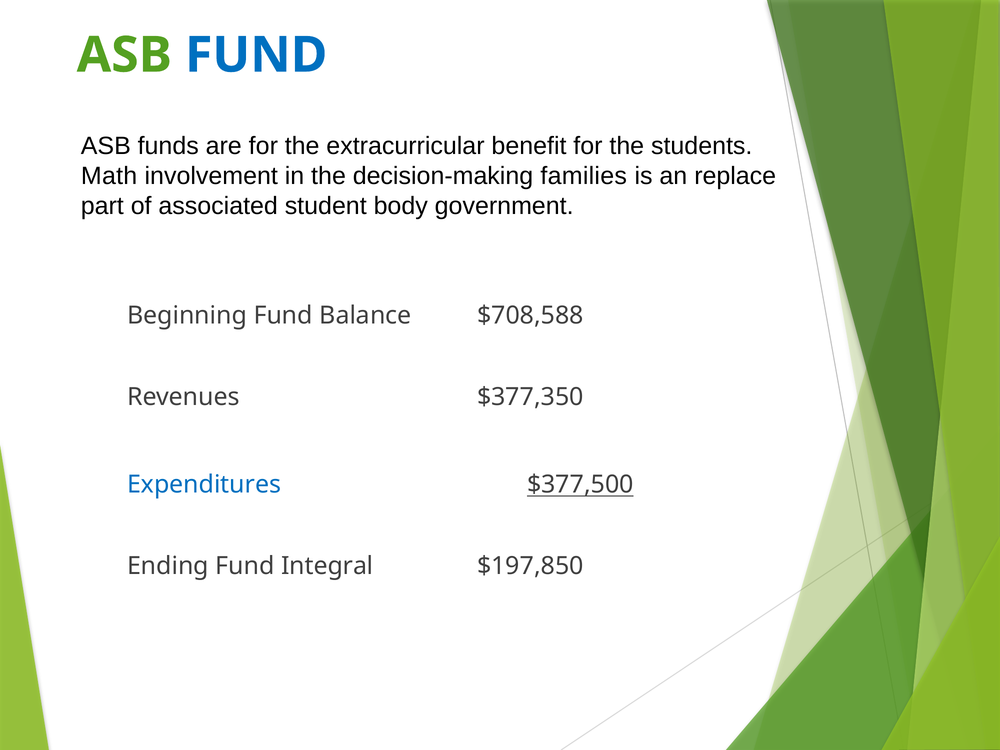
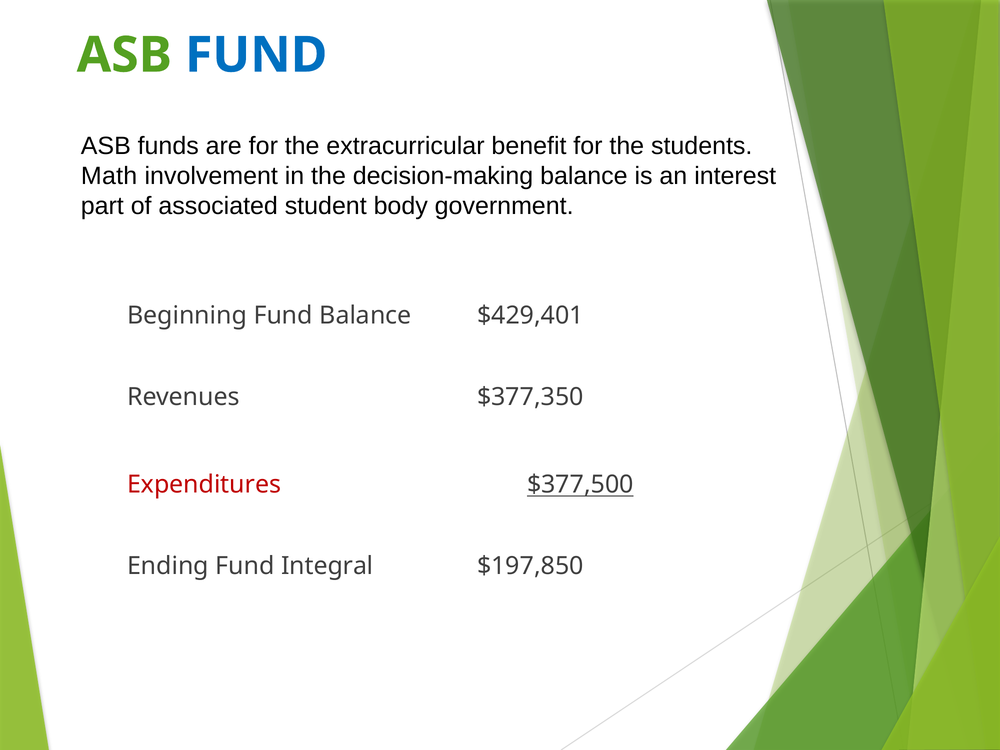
decision-making families: families -> balance
replace: replace -> interest
$708,588: $708,588 -> $429,401
Expenditures colour: blue -> red
